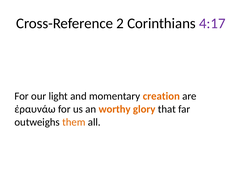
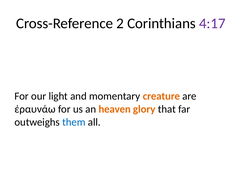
creation: creation -> creature
worthy: worthy -> heaven
them colour: orange -> blue
